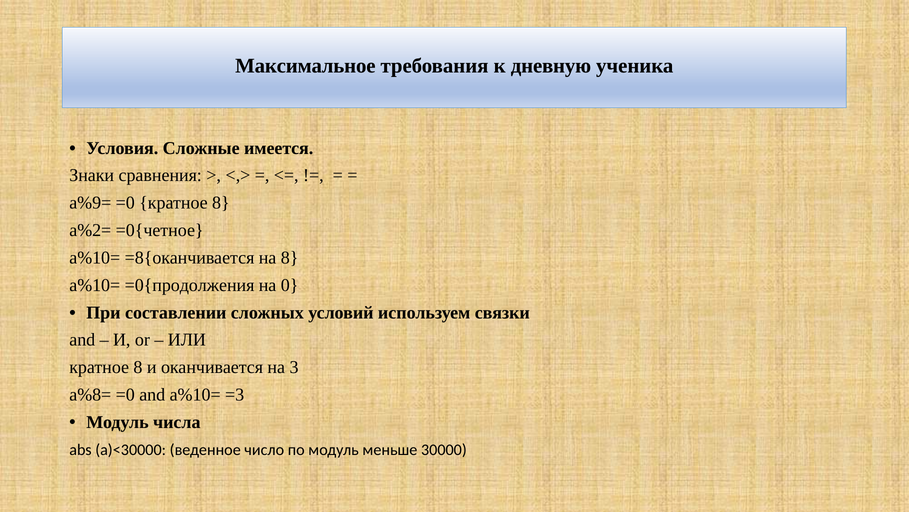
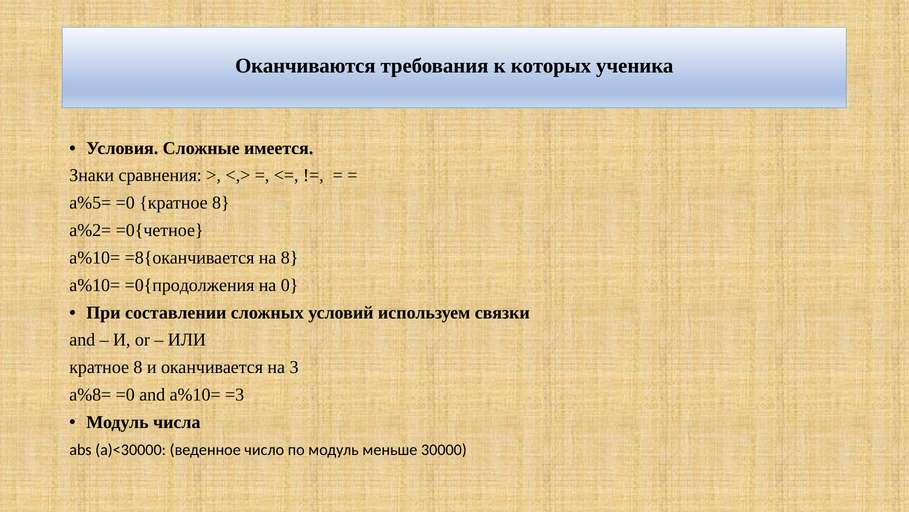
Максимальное: Максимальное -> Оканчиваются
дневную: дневную -> которых
a%9=: a%9= -> a%5=
